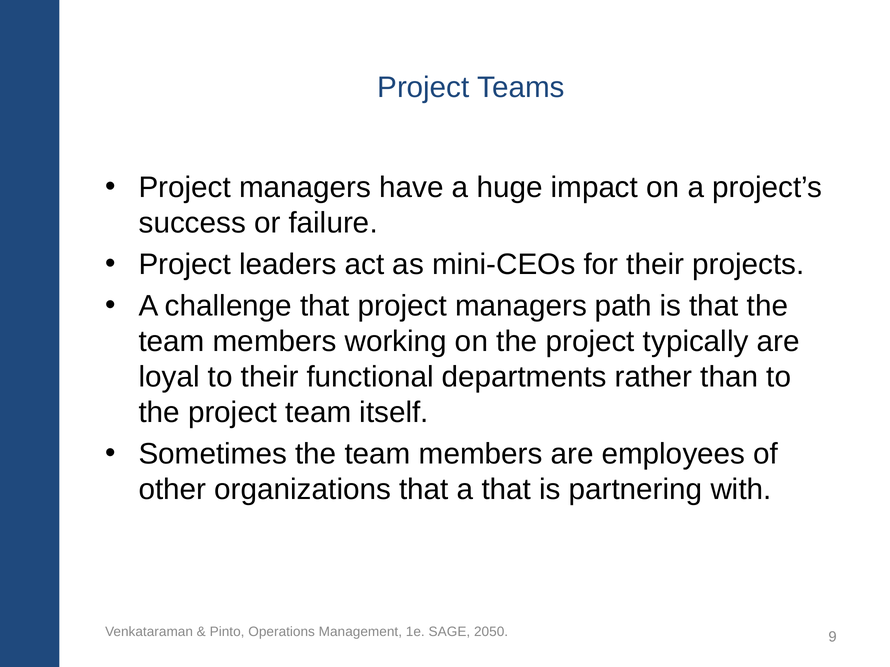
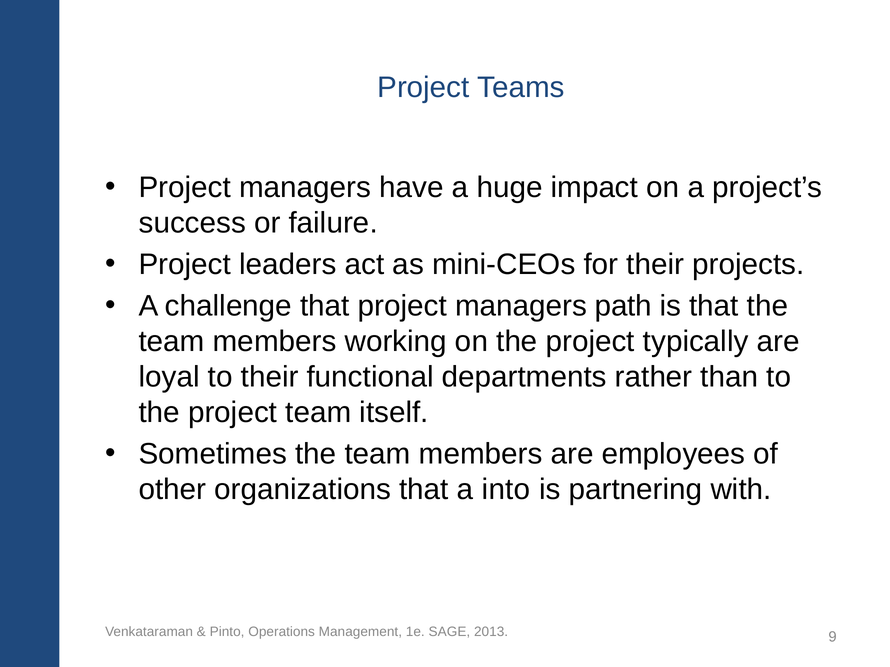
a that: that -> into
2050: 2050 -> 2013
